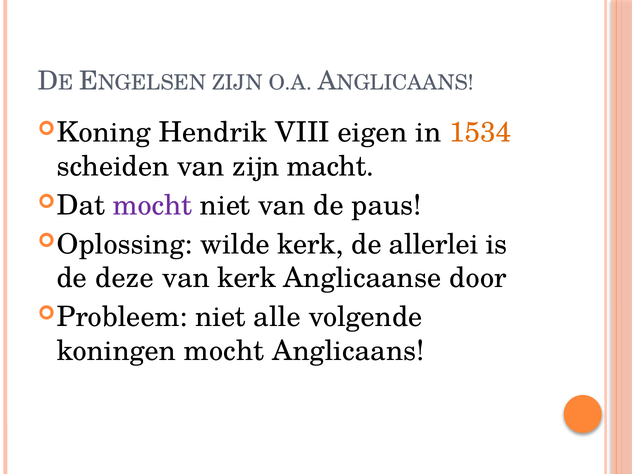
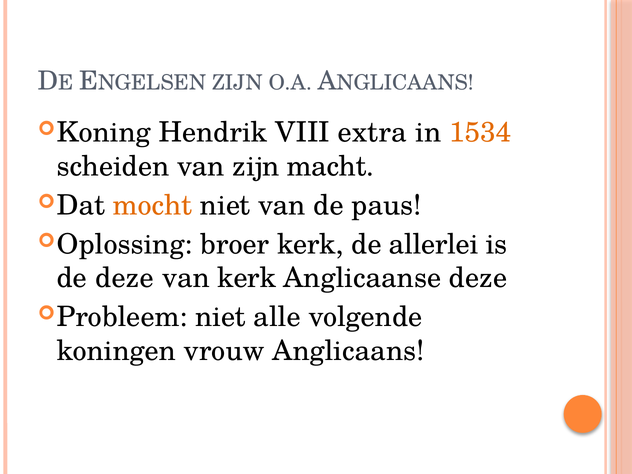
eigen: eigen -> extra
mocht at (153, 205) colour: purple -> orange
wilde: wilde -> broer
Anglicaanse door: door -> deze
koningen mocht: mocht -> vrouw
